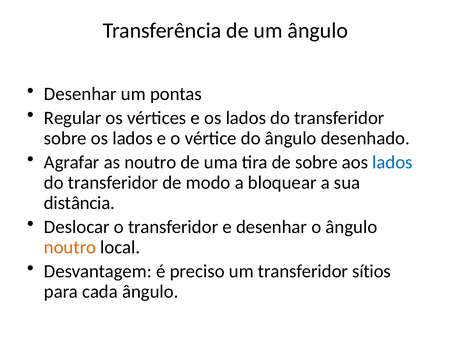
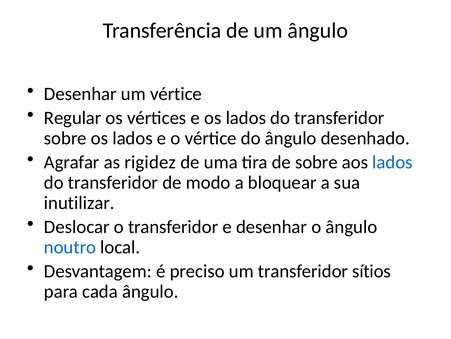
um pontas: pontas -> vértice
as noutro: noutro -> rigidez
distância: distância -> inutilizar
noutro at (70, 247) colour: orange -> blue
